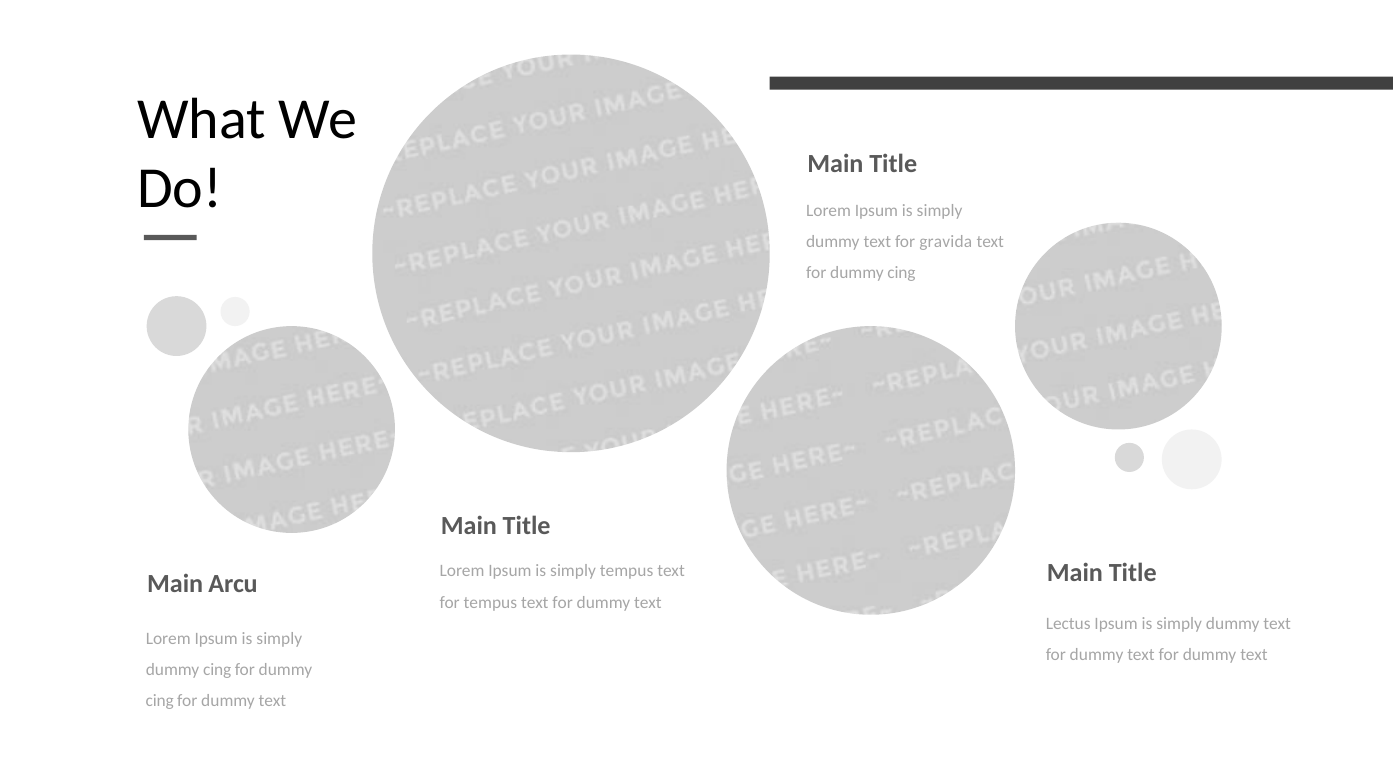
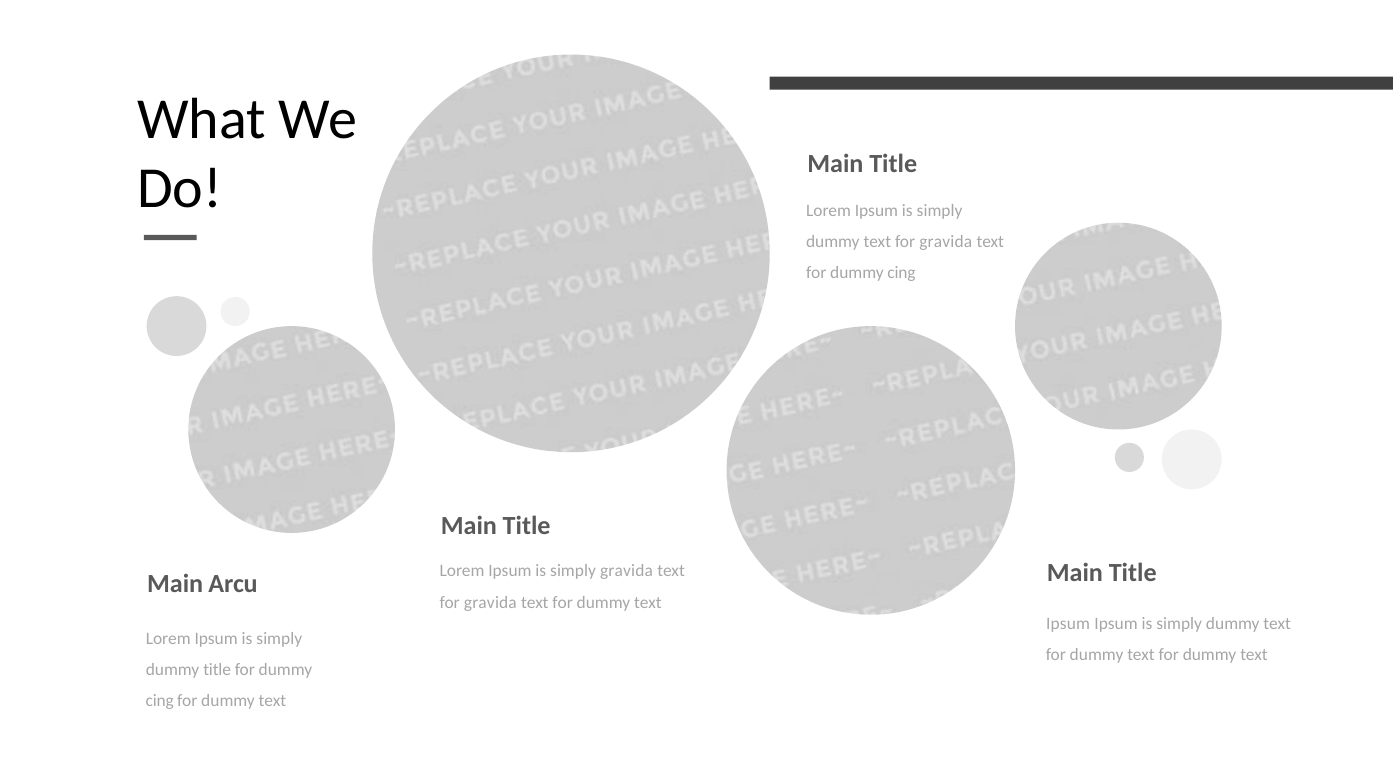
simply tempus: tempus -> gravida
tempus at (490, 602): tempus -> gravida
Lectus at (1068, 623): Lectus -> Ipsum
cing at (217, 669): cing -> title
